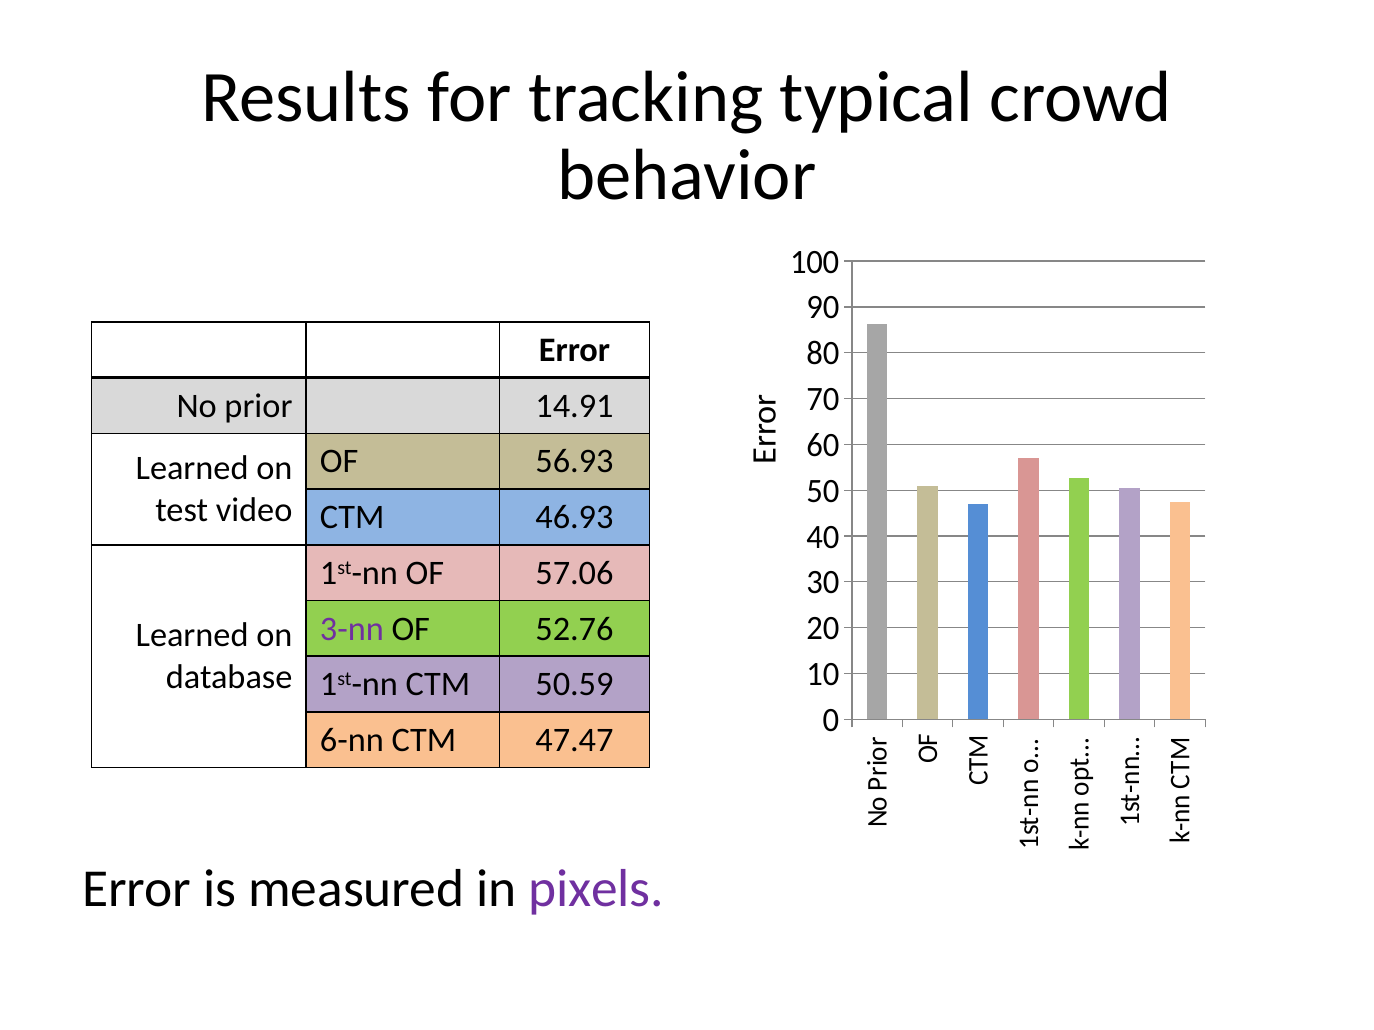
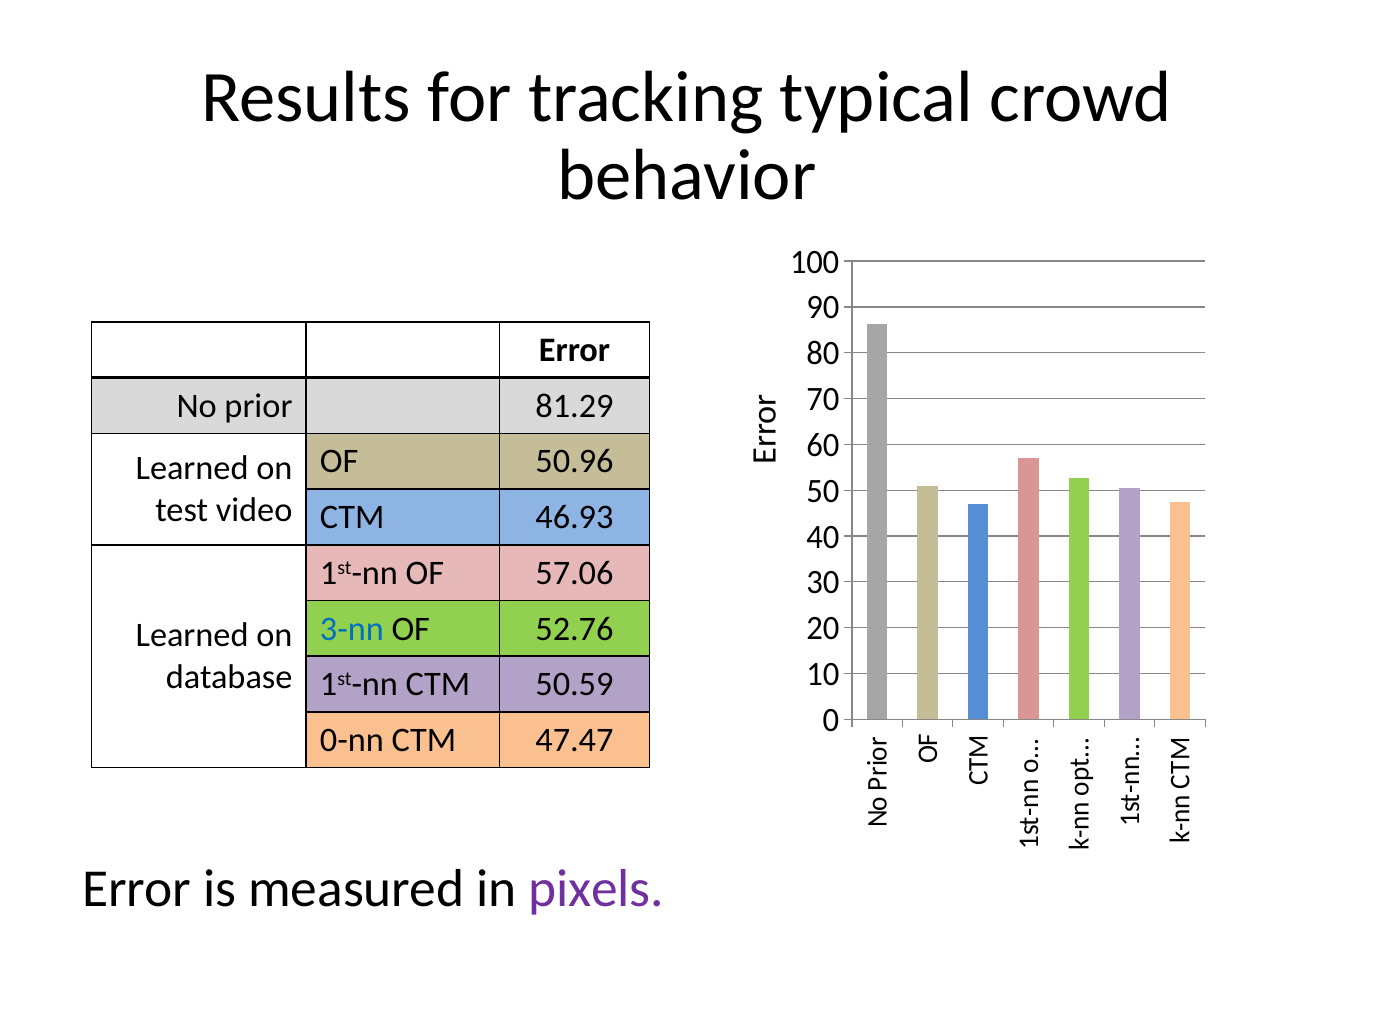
14.91: 14.91 -> 81.29
56.93: 56.93 -> 50.96
3-nn colour: purple -> blue
6-nn: 6-nn -> 0-nn
